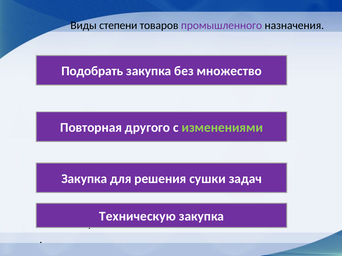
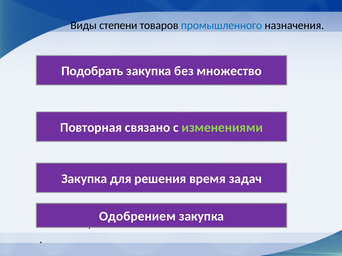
промышленного colour: purple -> blue
другого: другого -> связано
сушки: сушки -> время
Техническую: Техническую -> Одобрением
